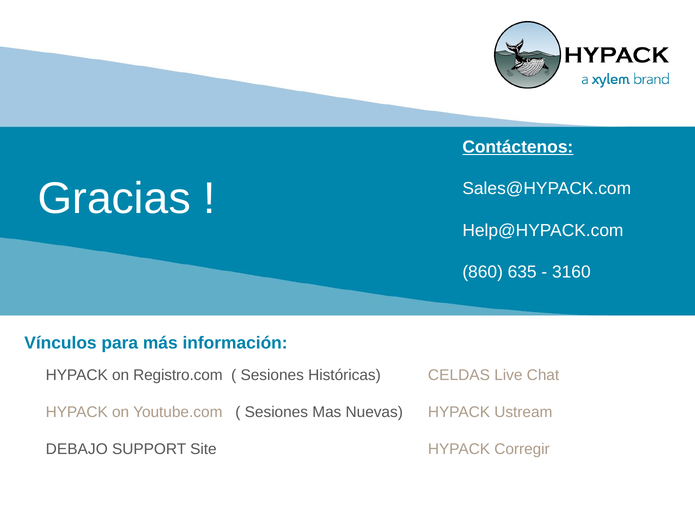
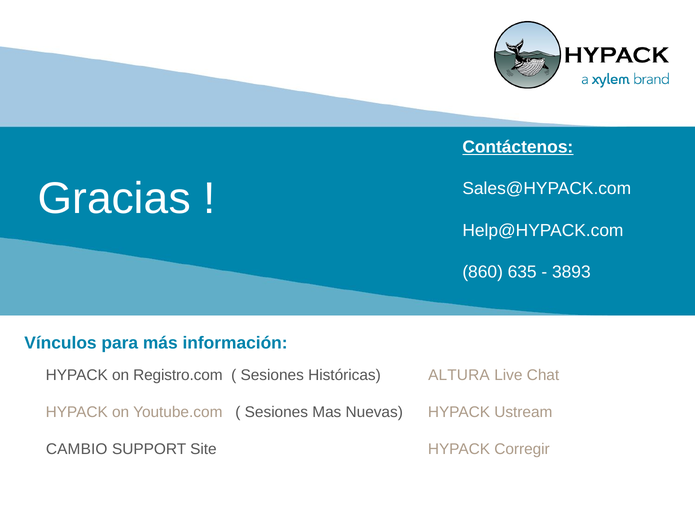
3160: 3160 -> 3893
CELDAS: CELDAS -> ALTURA
DEBAJO: DEBAJO -> CAMBIO
